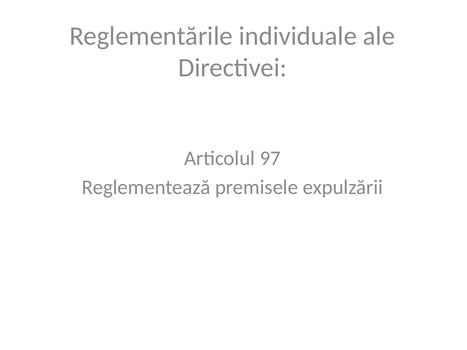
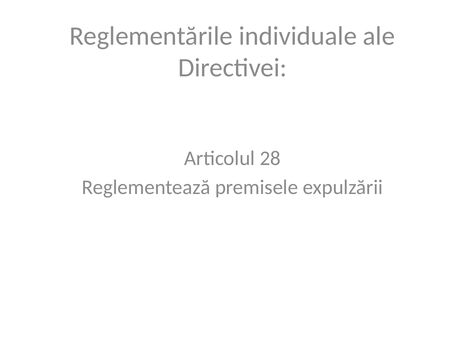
97: 97 -> 28
